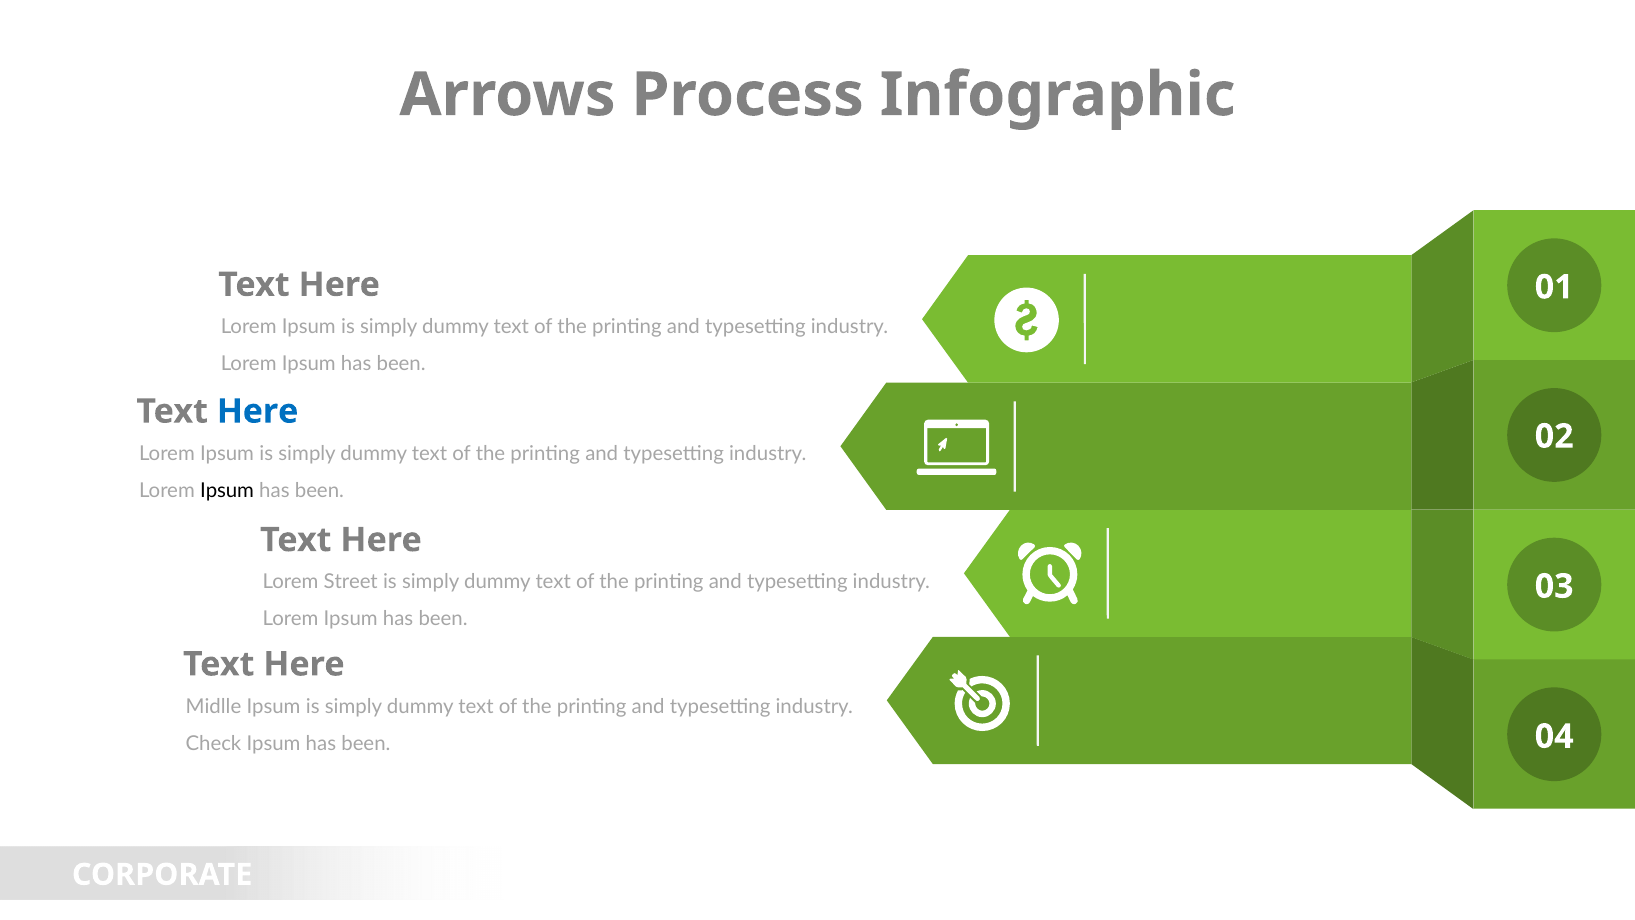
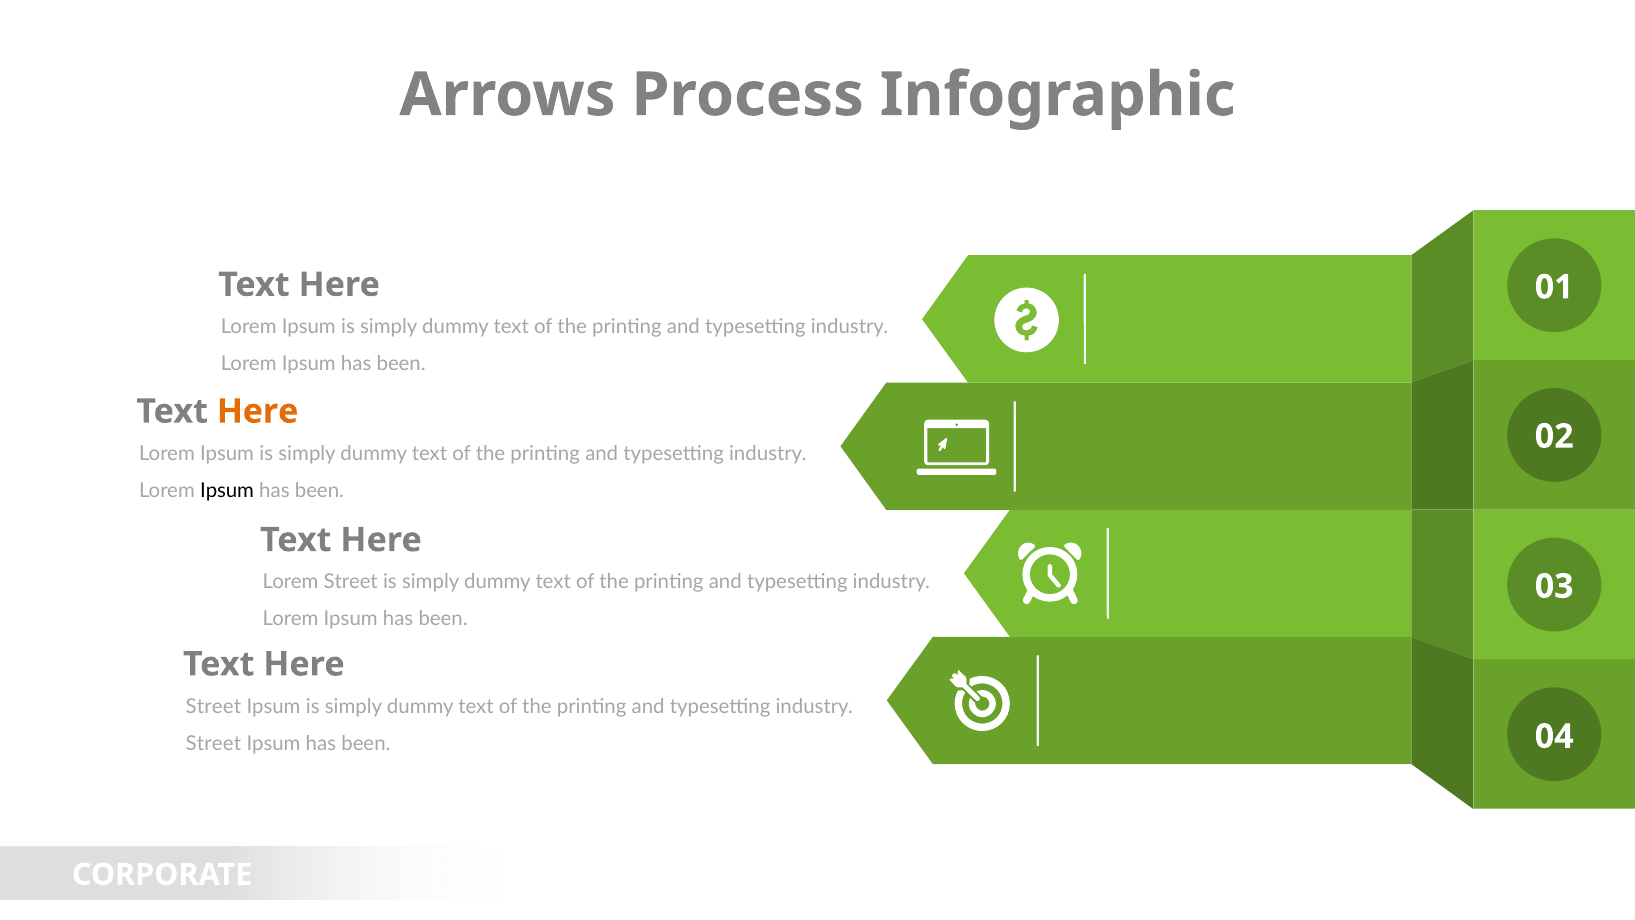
Here at (258, 411) colour: blue -> orange
Midlle at (213, 706): Midlle -> Street
Check at (213, 743): Check -> Street
